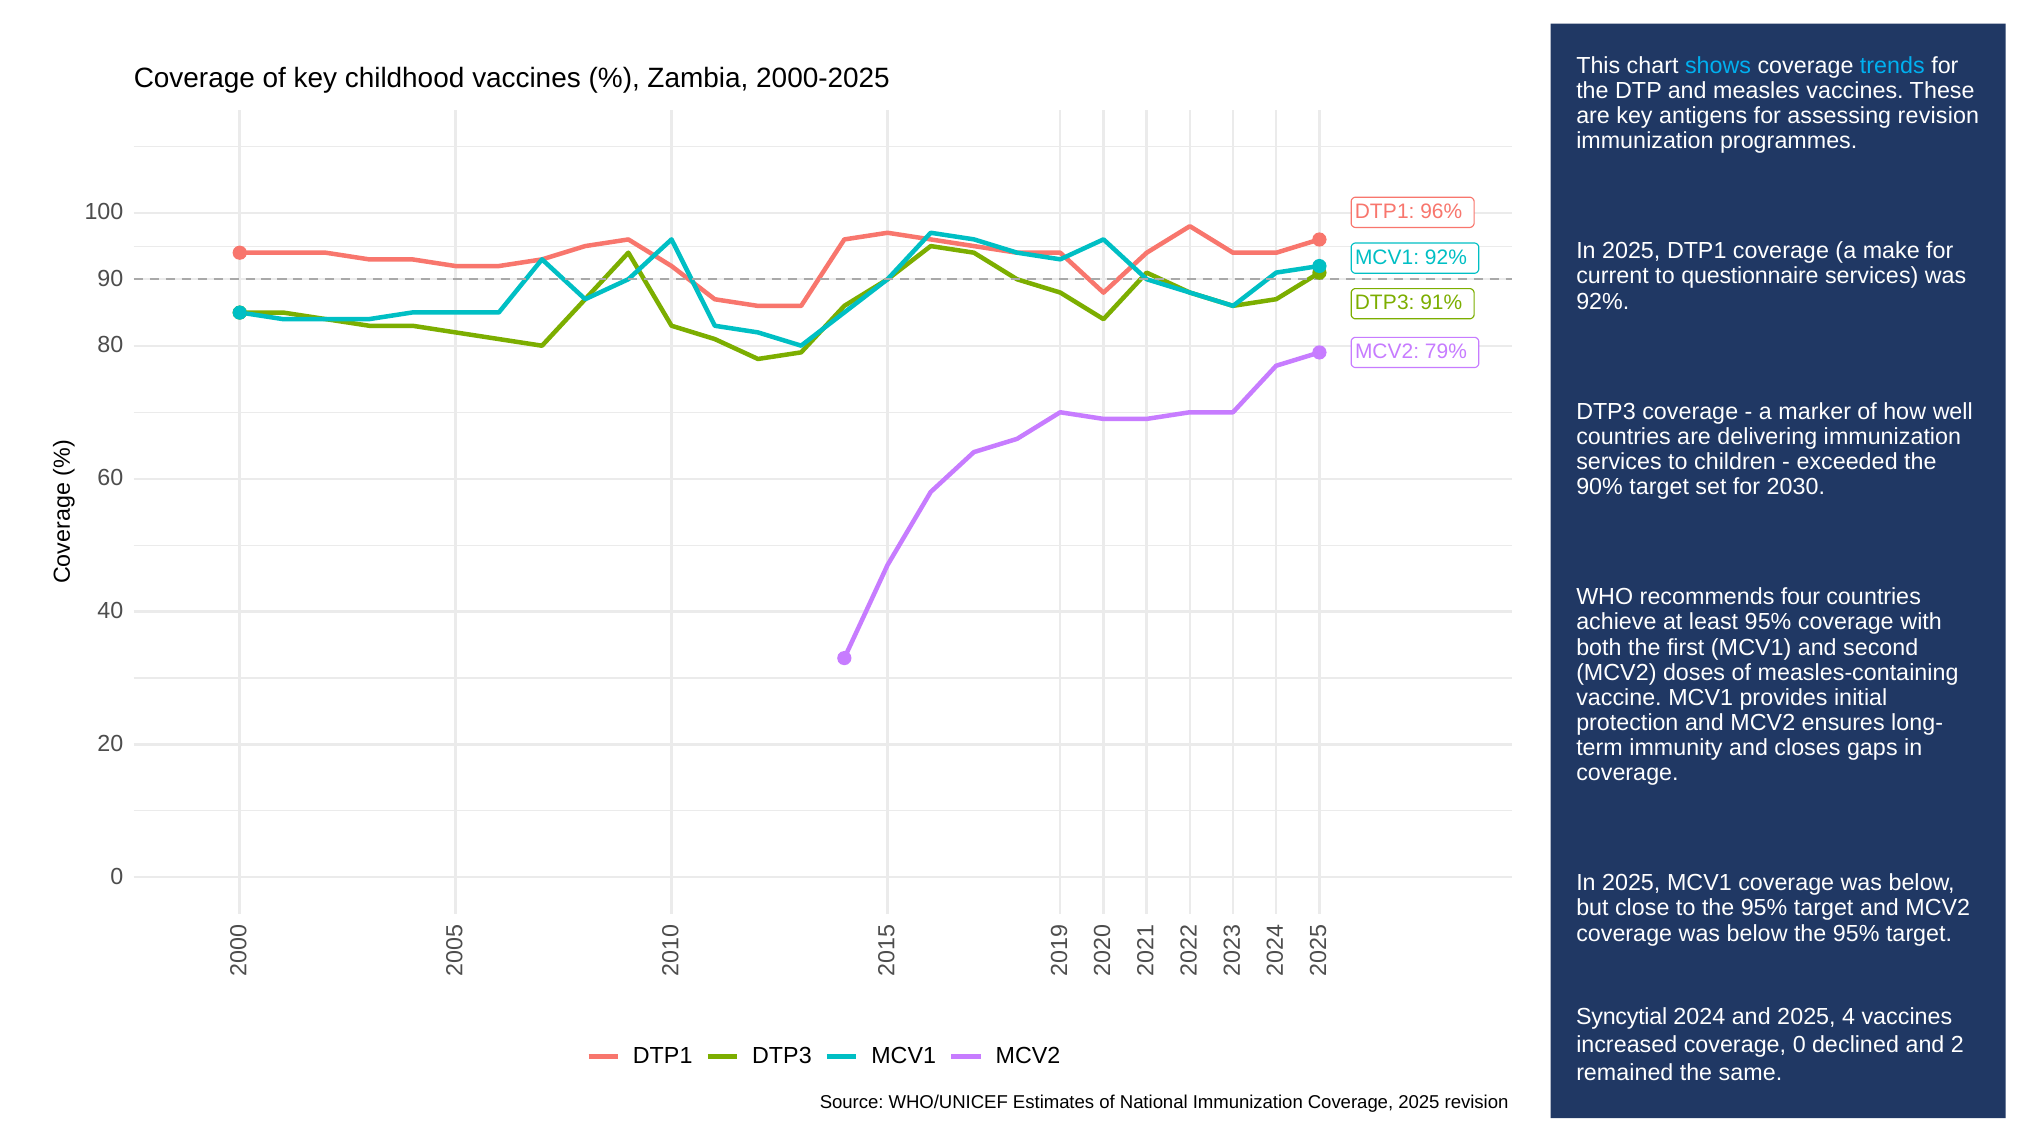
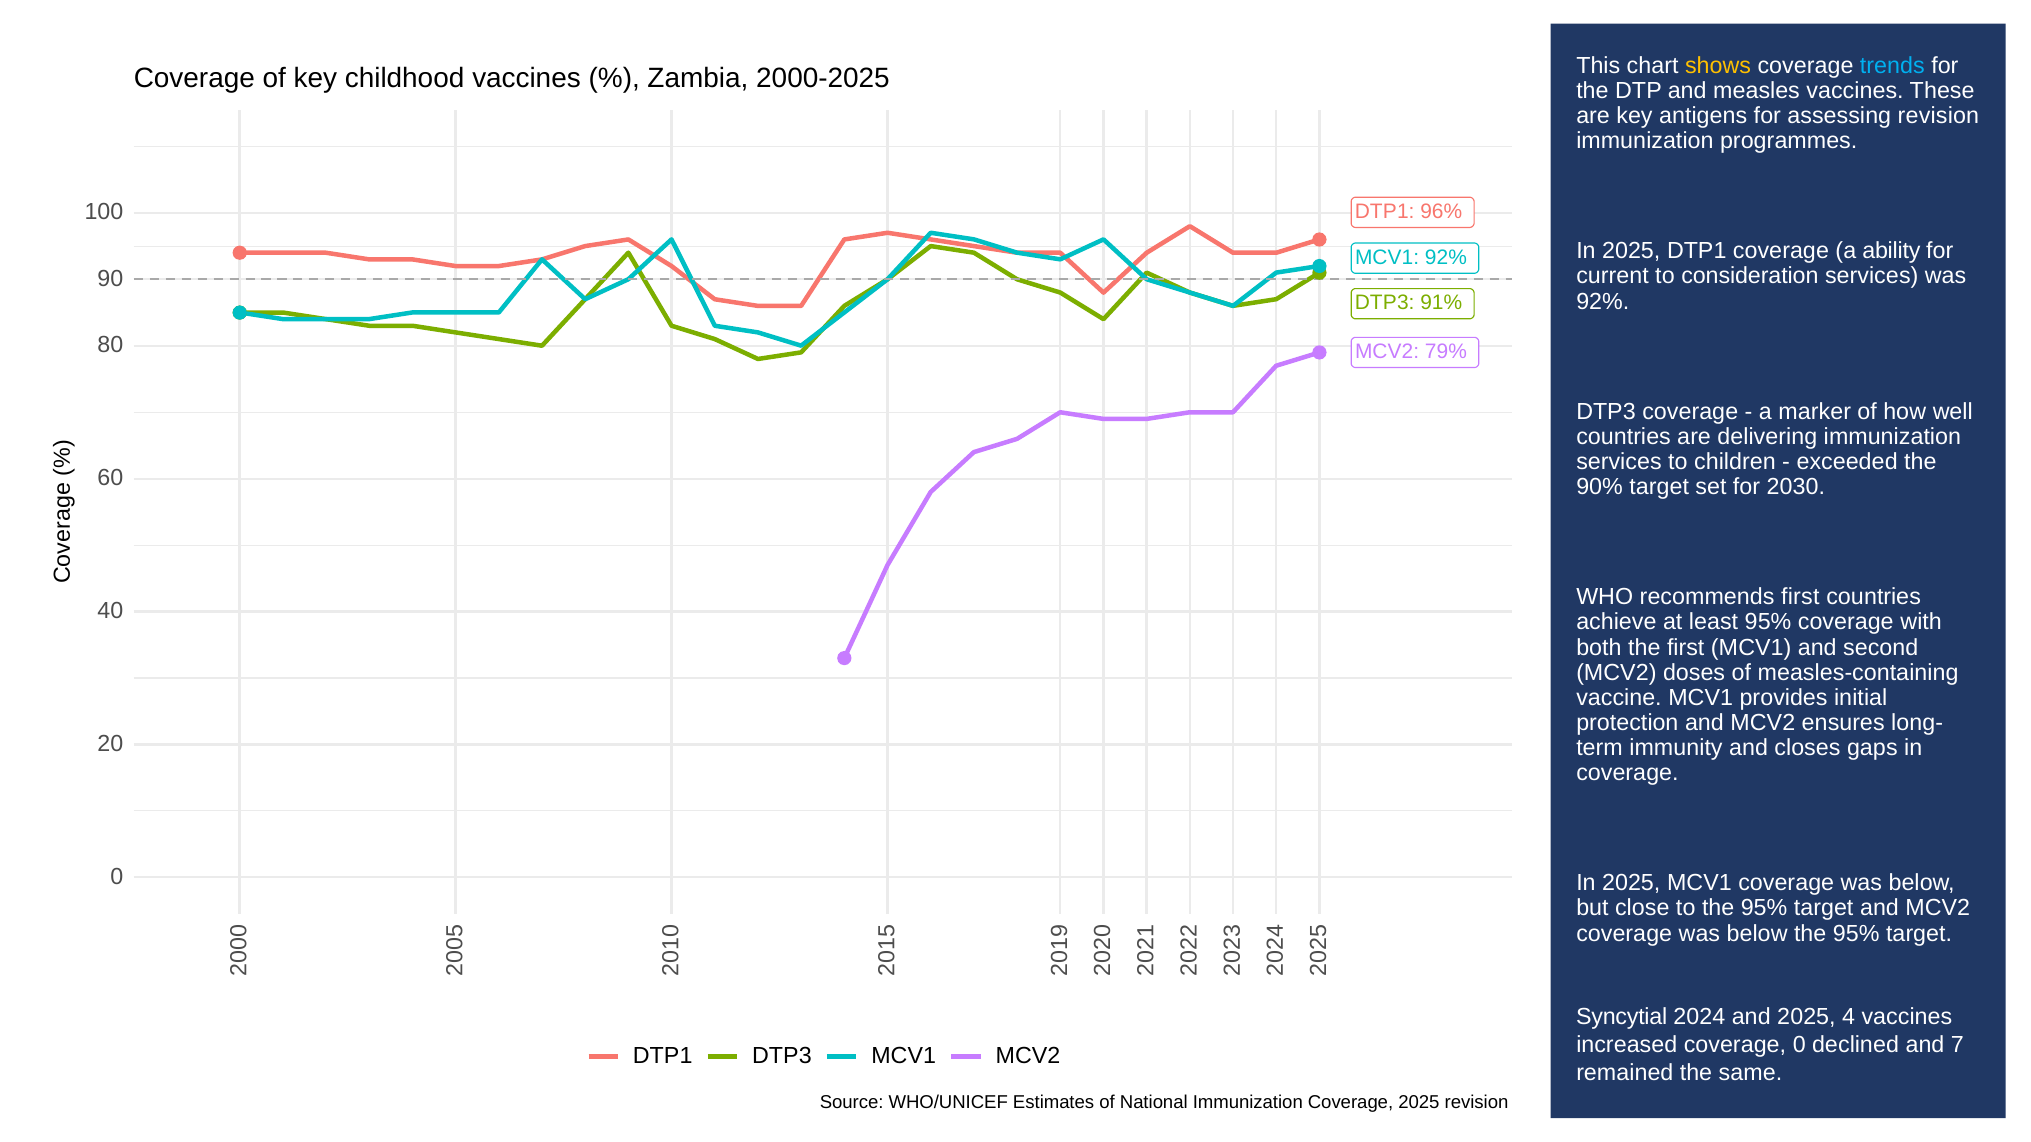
shows colour: light blue -> yellow
make: make -> ability
questionnaire: questionnaire -> consideration
recommends four: four -> first
and 2: 2 -> 7
